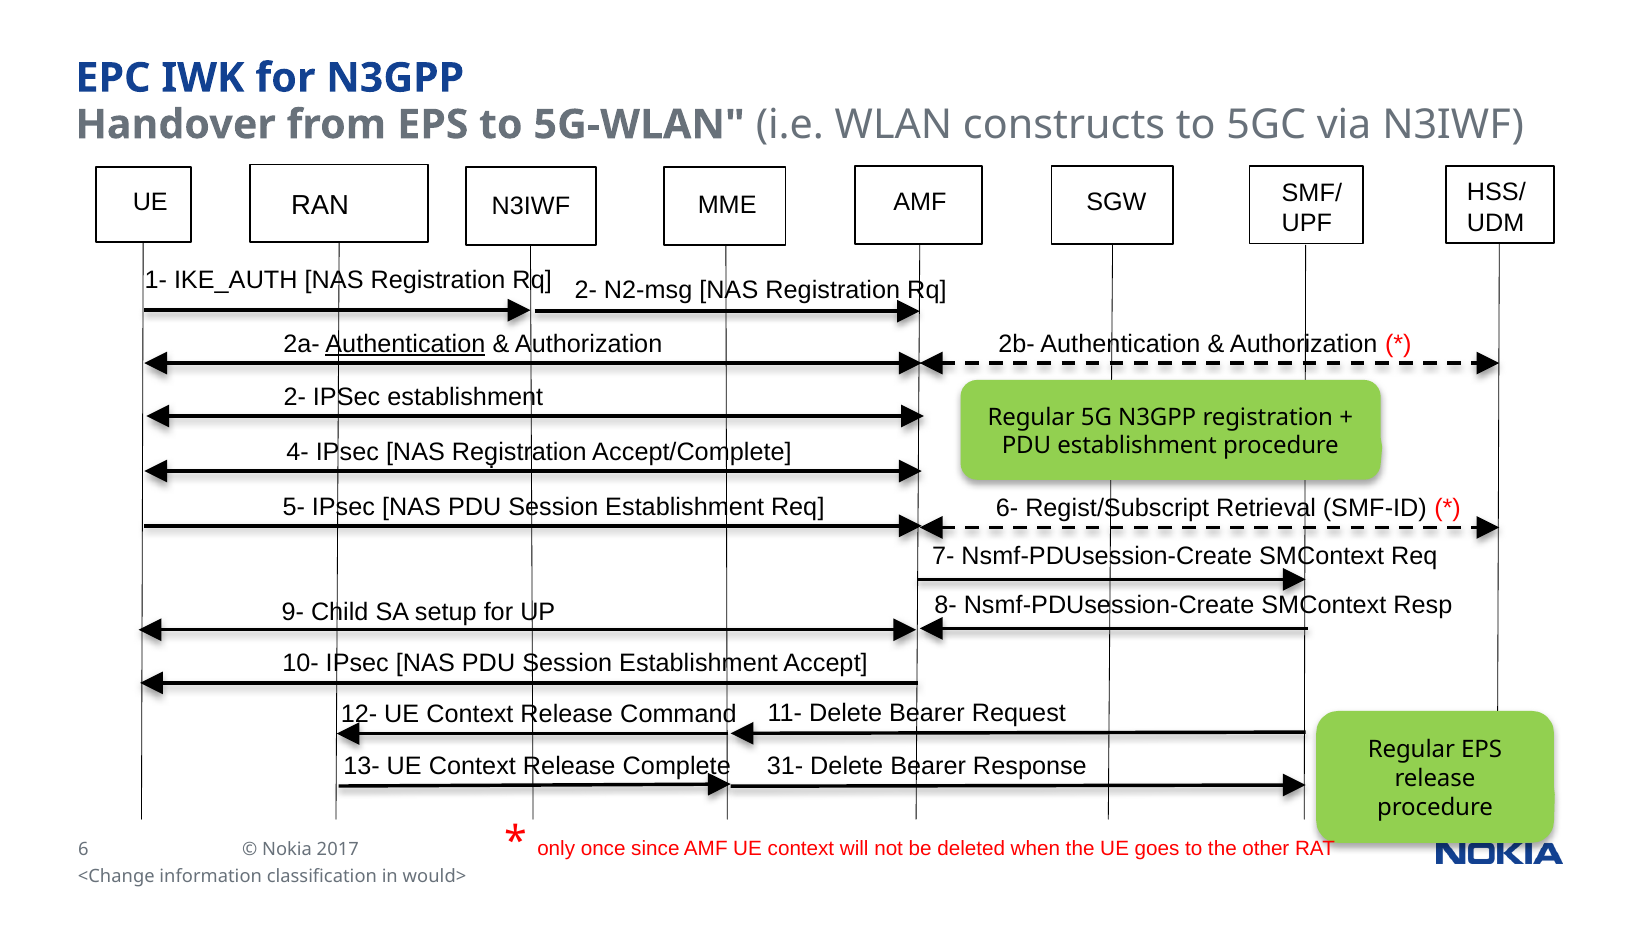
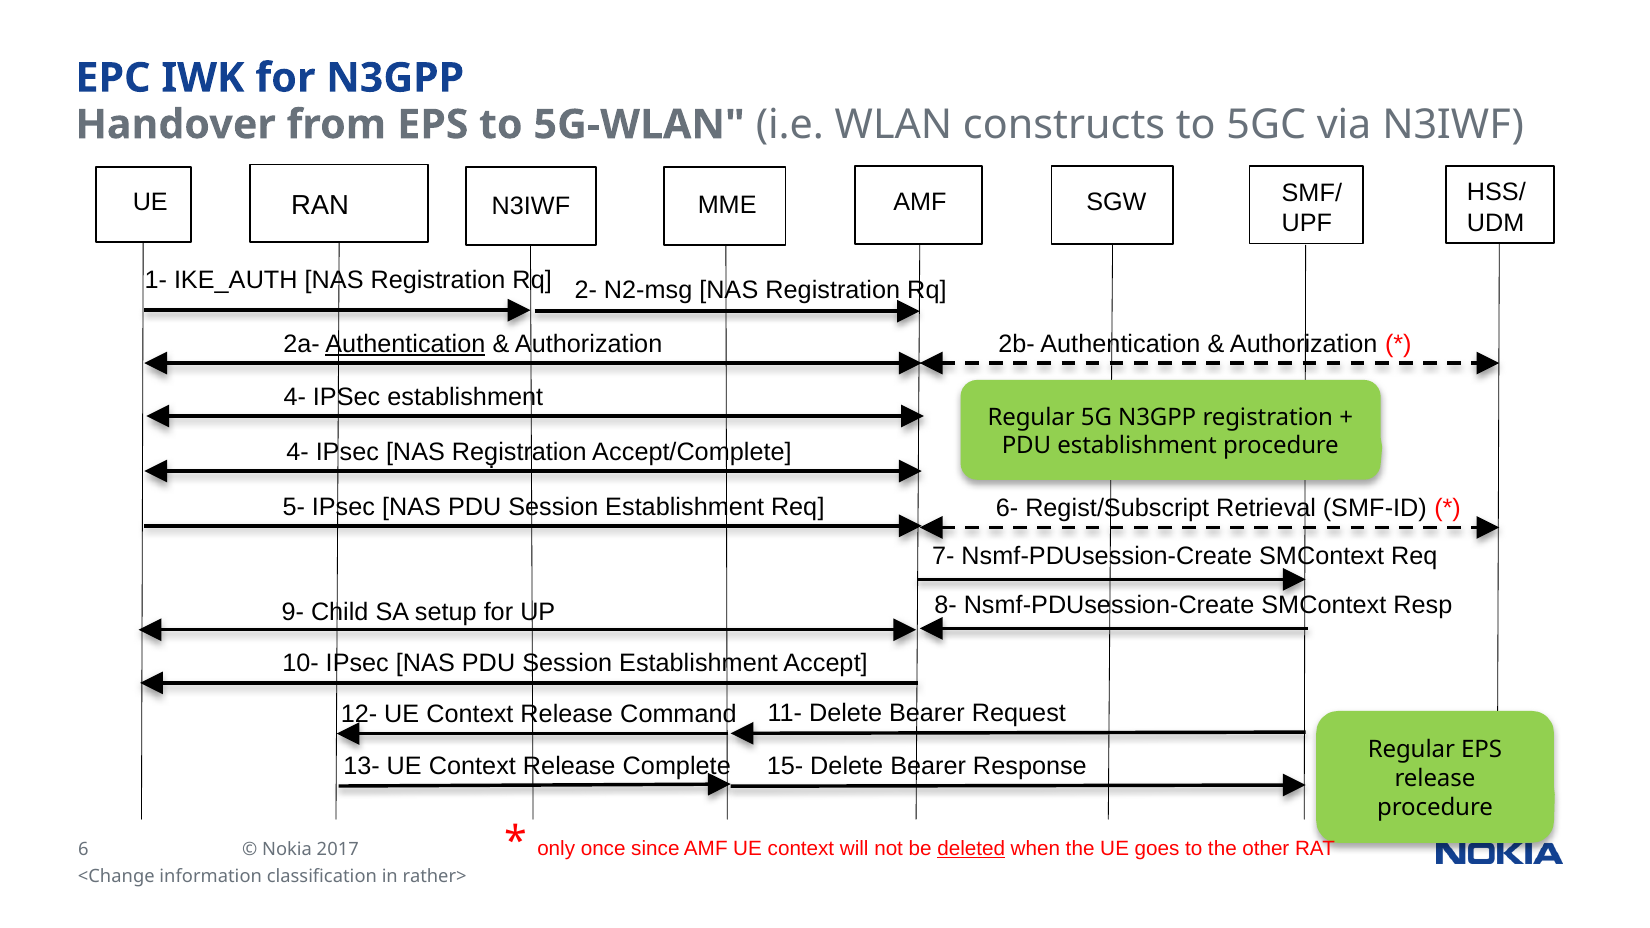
2- at (295, 397): 2- -> 4-
31-: 31- -> 15-
deleted underline: none -> present
would>: would> -> rather>
